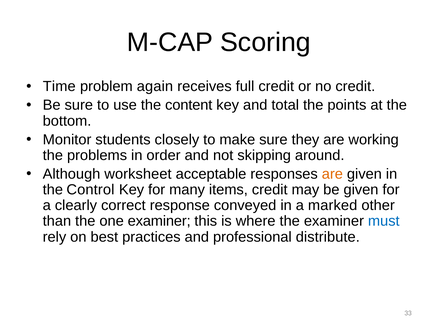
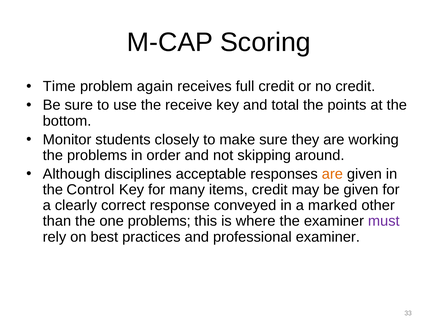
content: content -> receive
worksheet: worksheet -> disciplines
one examiner: examiner -> problems
must colour: blue -> purple
professional distribute: distribute -> examiner
